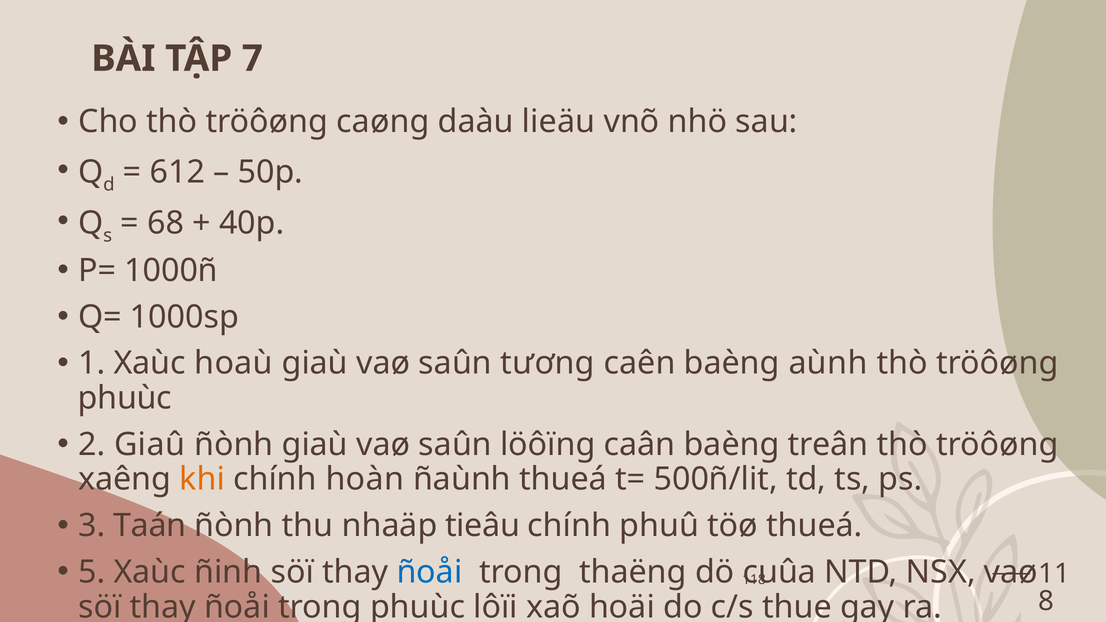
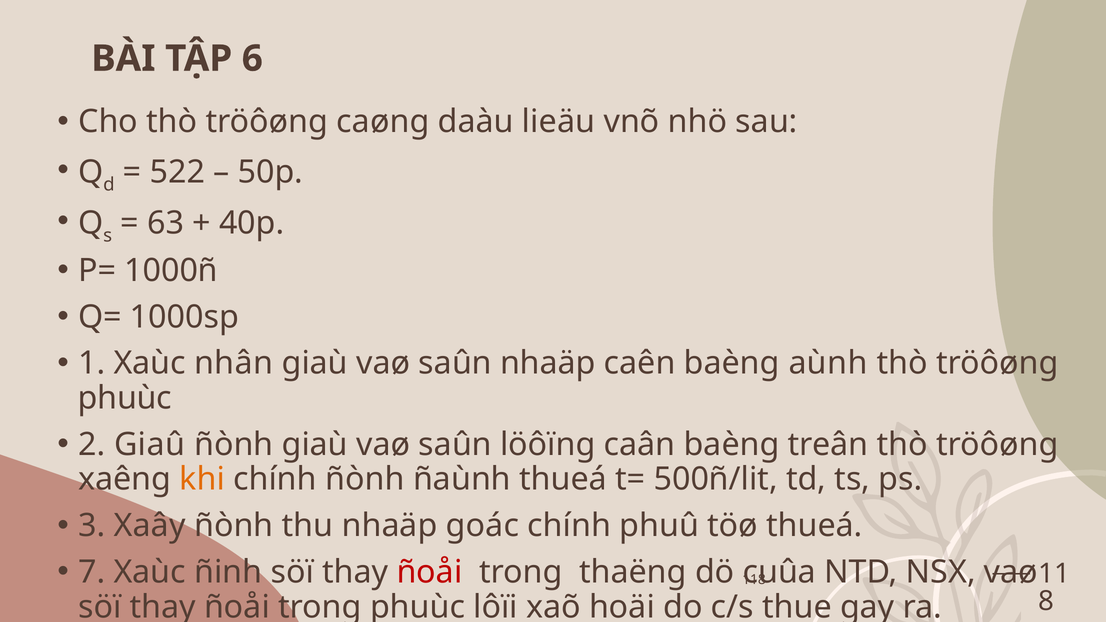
7: 7 -> 6
612: 612 -> 522
68: 68 -> 63
hoaù: hoaù -> nhân
saûn tương: tương -> nhaäp
chính hoàn: hoàn -> ñònh
Taán: Taán -> Xaây
tieâu: tieâu -> goác
5: 5 -> 7
ñoåi at (429, 572) colour: blue -> red
